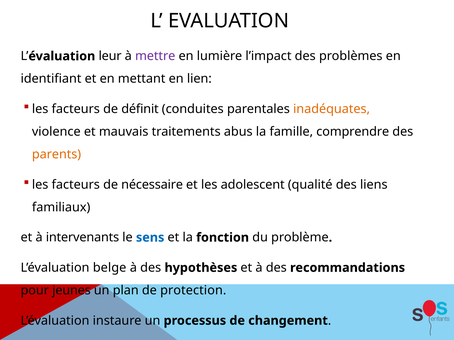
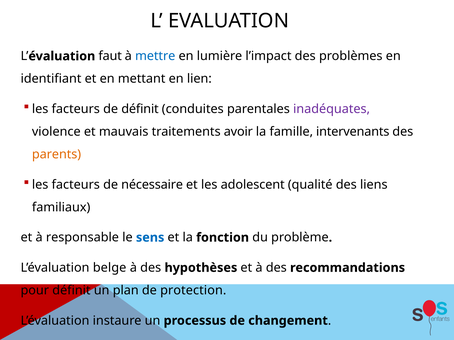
leur: leur -> faut
mettre colour: purple -> blue
inadéquates colour: orange -> purple
abus: abus -> avoir
comprendre: comprendre -> intervenants
intervenants: intervenants -> responsable
pour jeunes: jeunes -> définit
